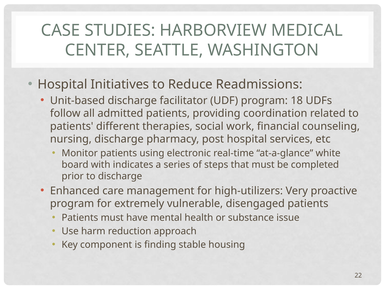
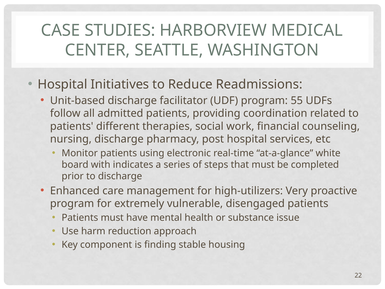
18: 18 -> 55
